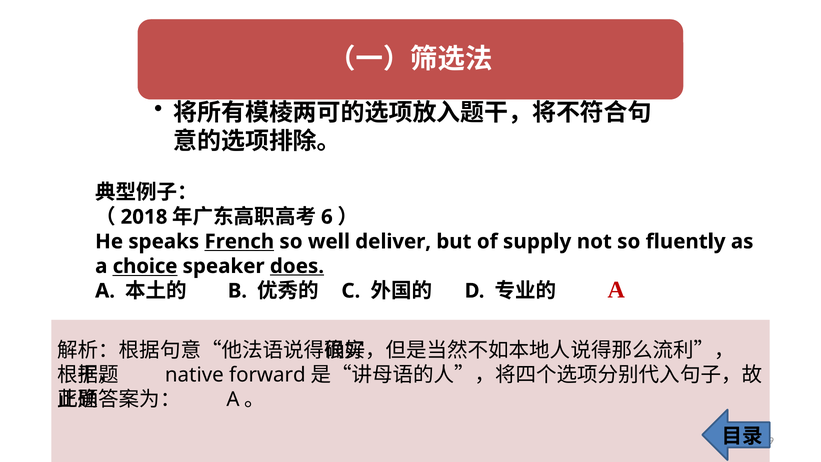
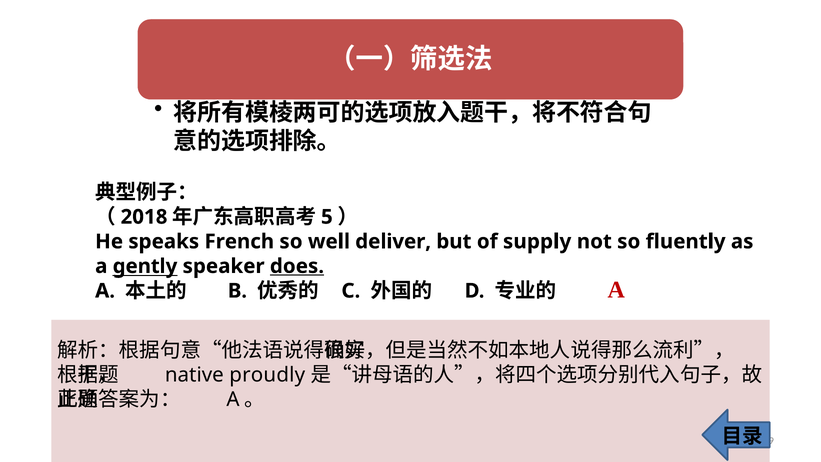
6: 6 -> 5
French underline: present -> none
choice: choice -> gently
forward: forward -> proudly
